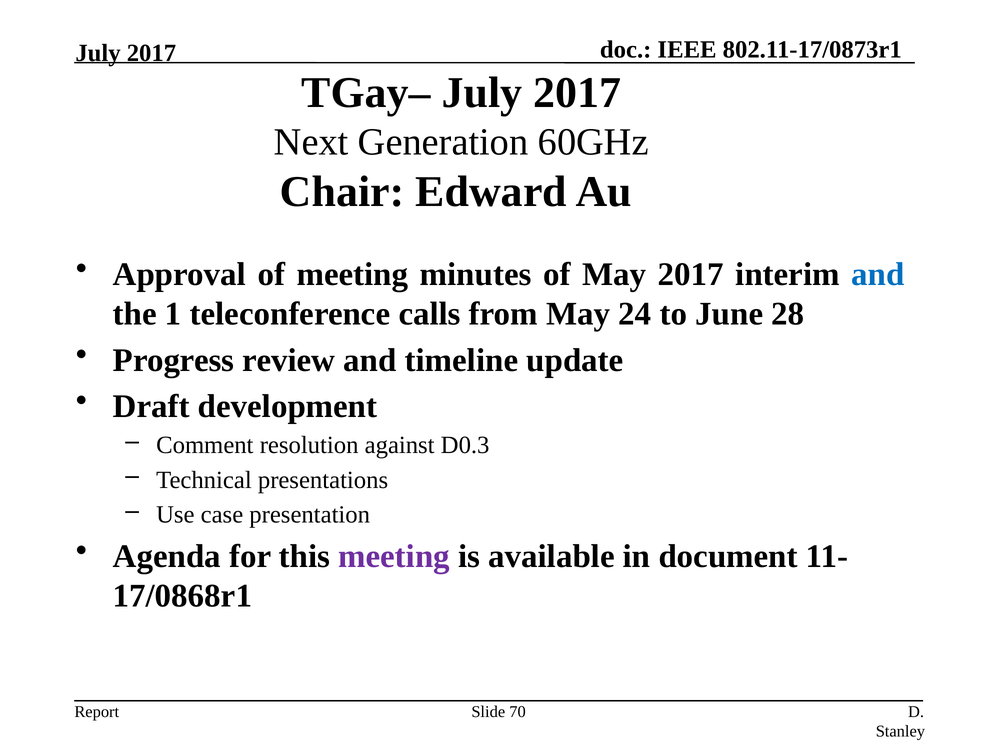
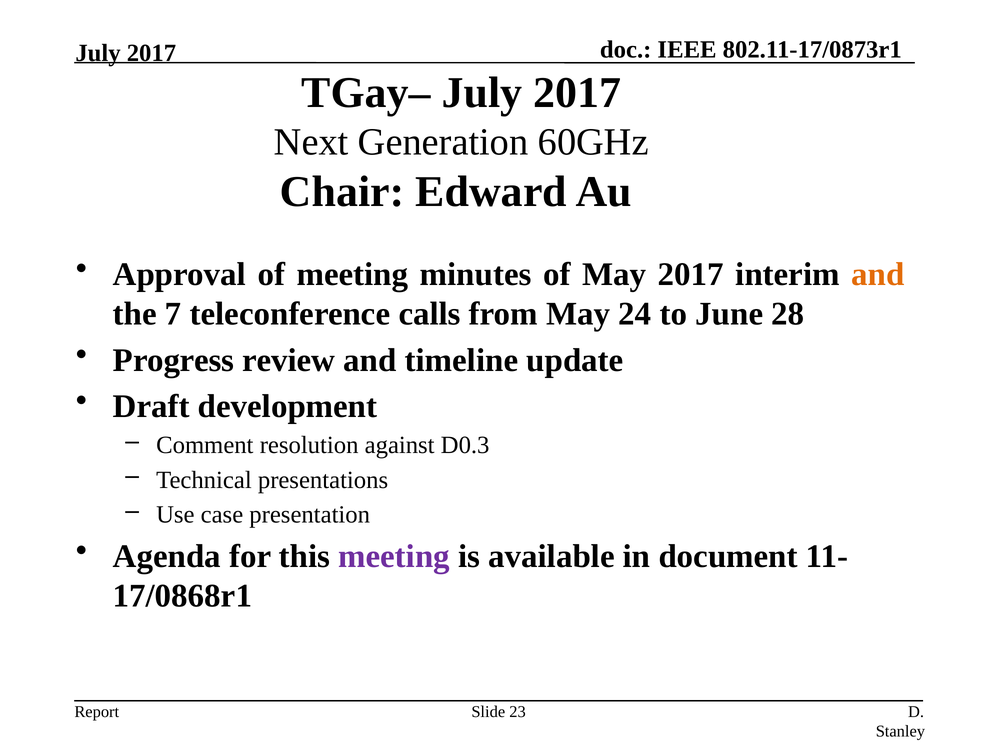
and at (878, 274) colour: blue -> orange
1: 1 -> 7
70: 70 -> 23
